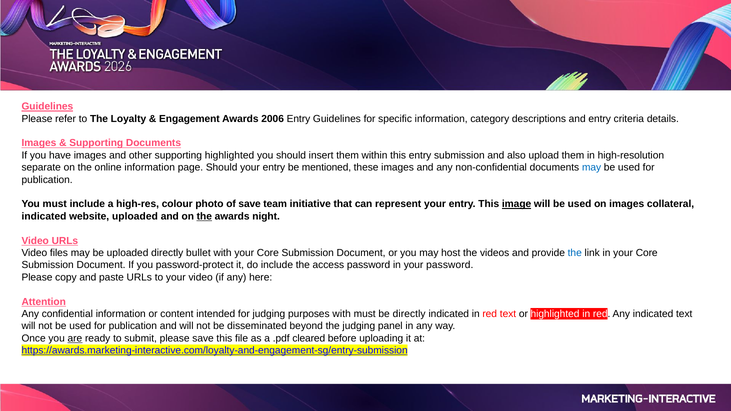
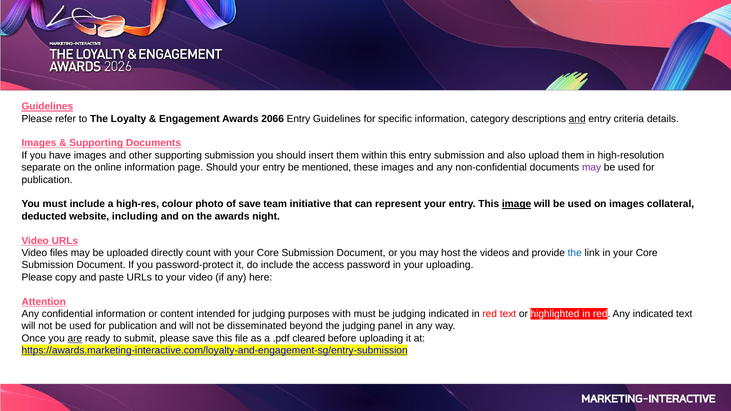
2006: 2006 -> 2066
and at (577, 119) underline: none -> present
supporting highlighted: highlighted -> submission
may at (592, 168) colour: blue -> purple
indicated at (44, 216): indicated -> deducted
website uploaded: uploaded -> including
the at (204, 216) underline: present -> none
bullet: bullet -> count
your password: password -> uploading
be directly: directly -> judging
